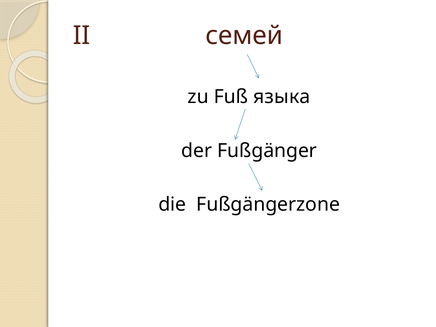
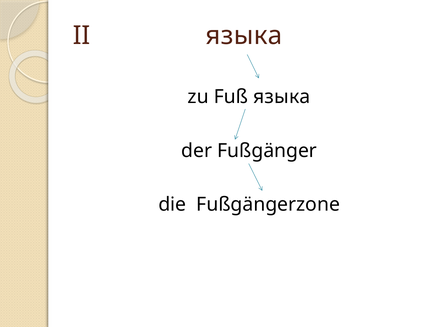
II семей: семей -> языка
